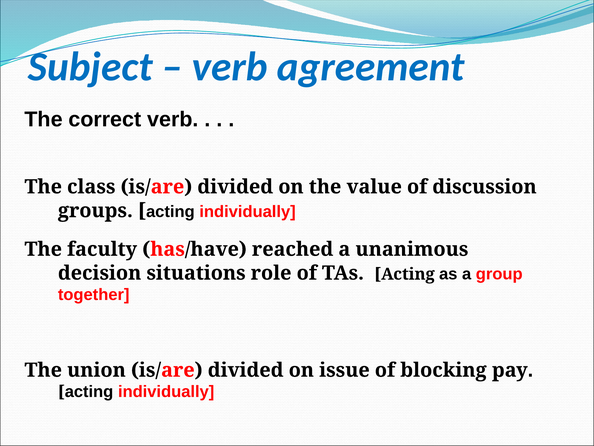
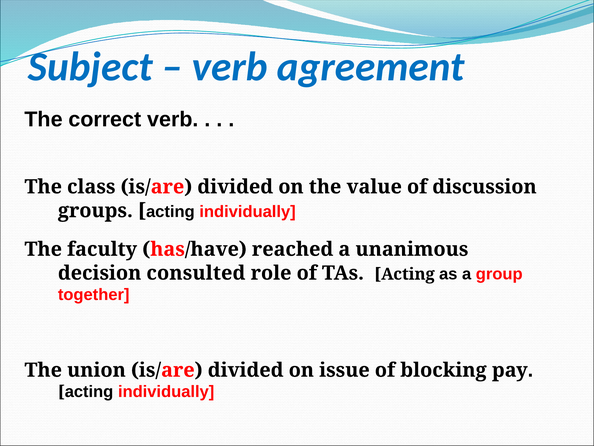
situations: situations -> consulted
